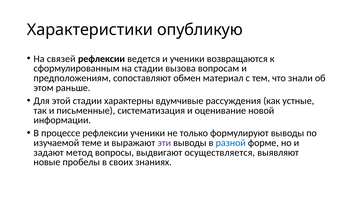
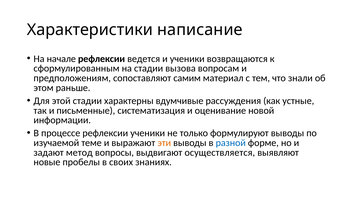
опубликую: опубликую -> написание
связей: связей -> начале
обмен: обмен -> самим
эти colour: purple -> orange
